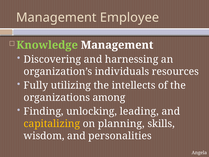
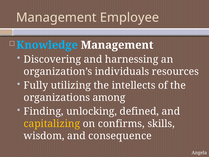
Knowledge colour: light green -> light blue
leading: leading -> defined
planning: planning -> confirms
personalities: personalities -> consequence
